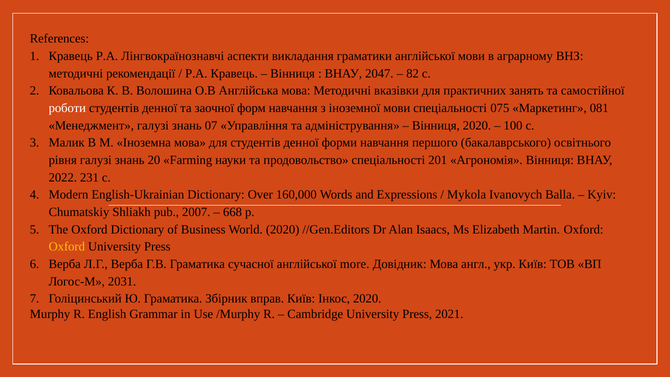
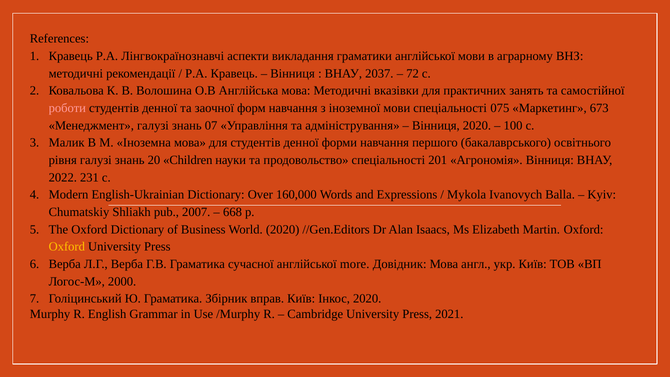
2047: 2047 -> 2037
82: 82 -> 72
роботи colour: white -> pink
081: 081 -> 673
Farming: Farming -> Children
2031: 2031 -> 2000
